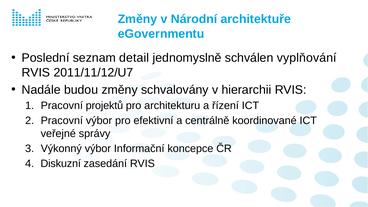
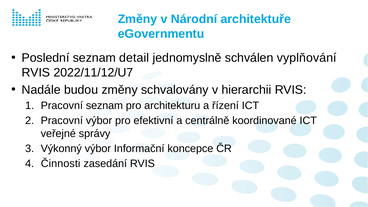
2011/11/12/U7: 2011/11/12/U7 -> 2022/11/12/U7
Pracovní projektů: projektů -> seznam
Diskuzní: Diskuzní -> Činnosti
